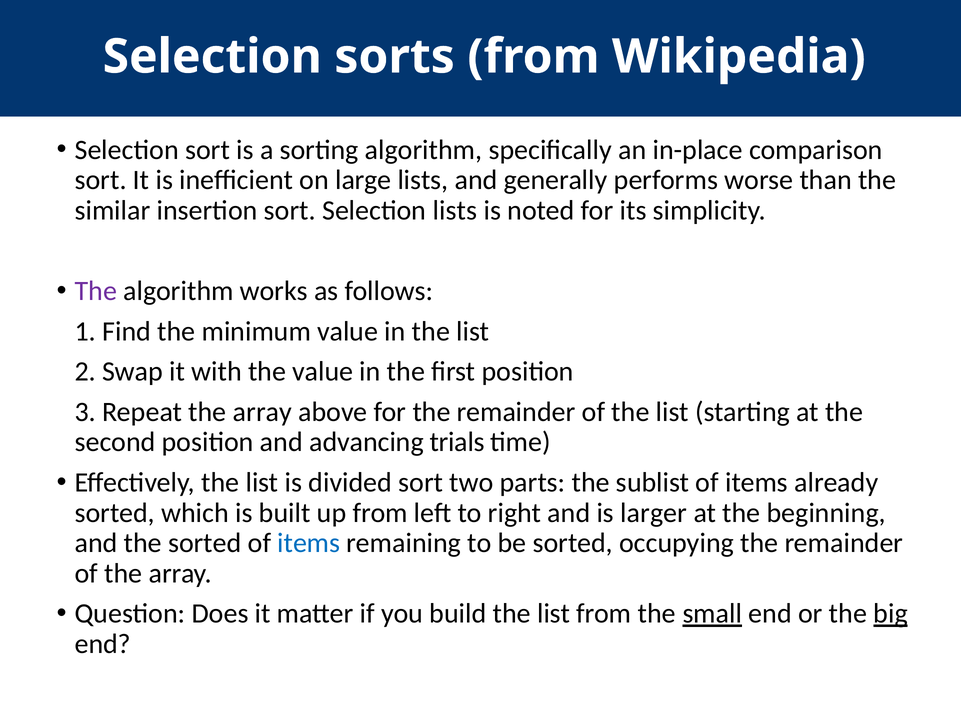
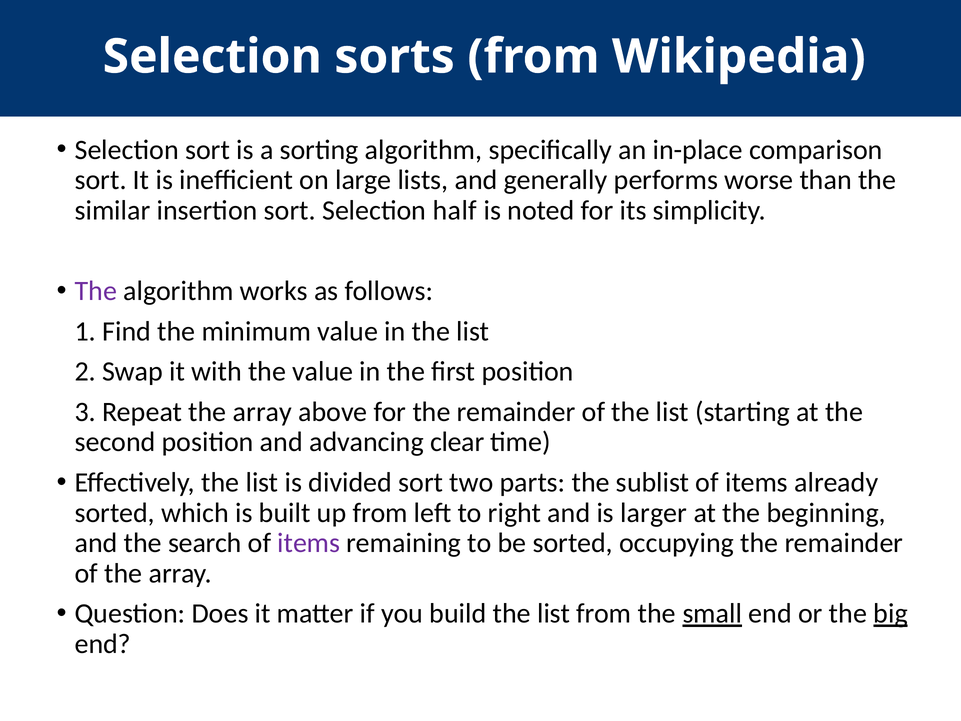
Selection lists: lists -> half
trials: trials -> clear
the sorted: sorted -> search
items at (309, 543) colour: blue -> purple
